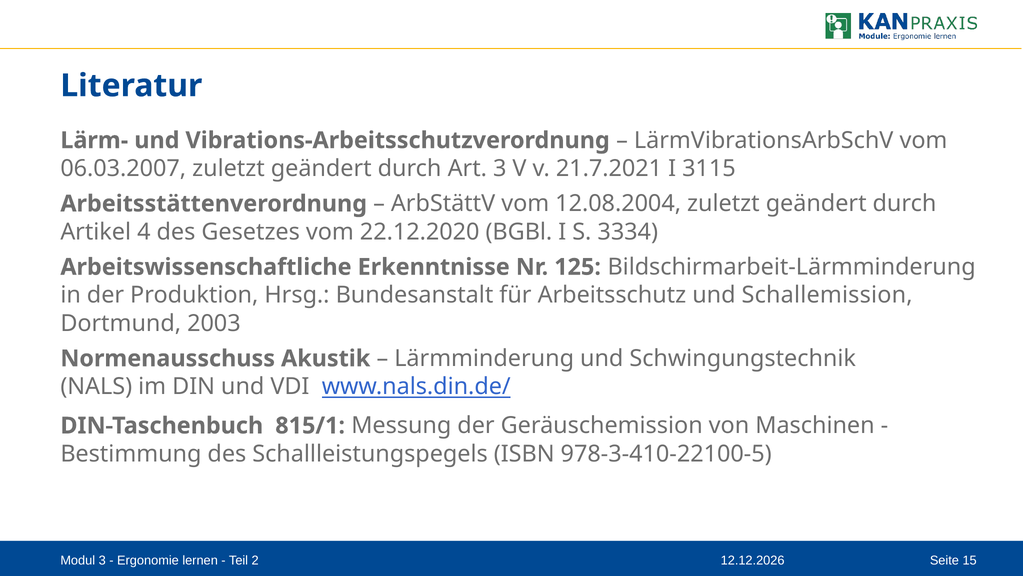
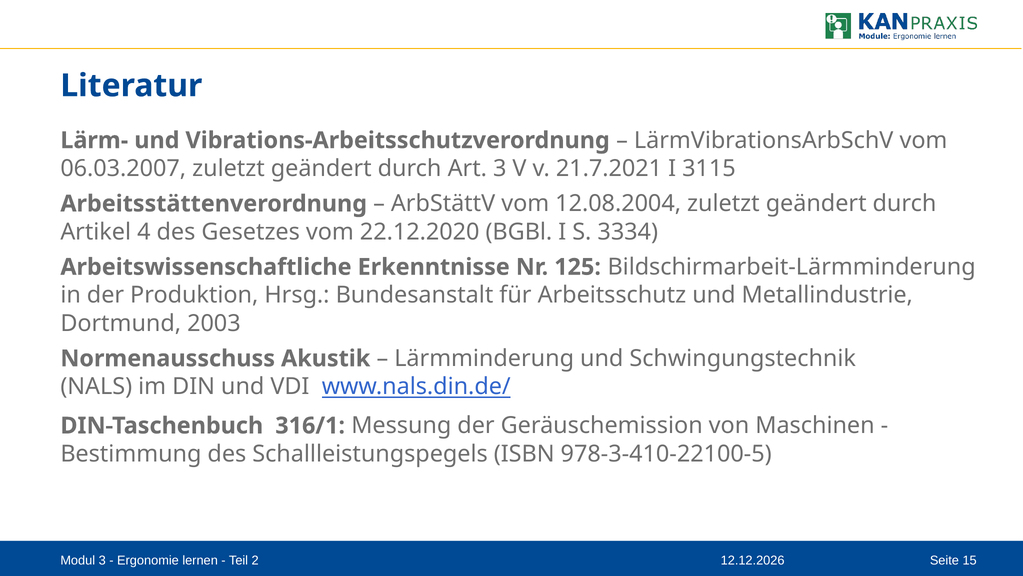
Schallemission: Schallemission -> Metallindustrie
815/1: 815/1 -> 316/1
